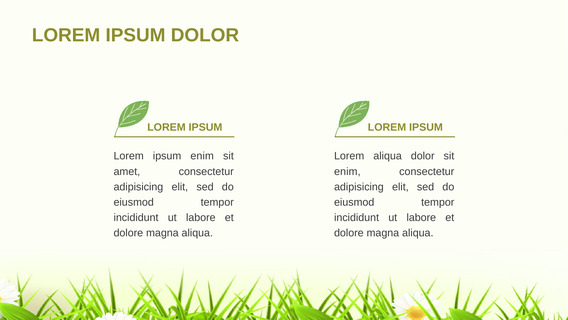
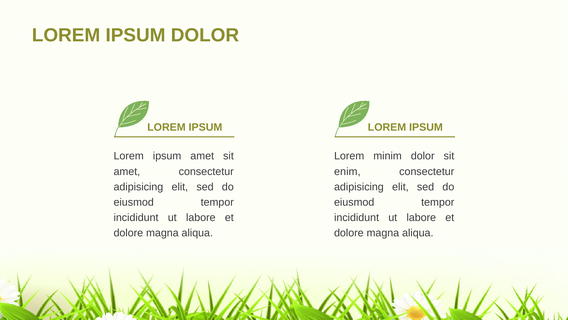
ipsum enim: enim -> amet
Lorem aliqua: aliqua -> minim
